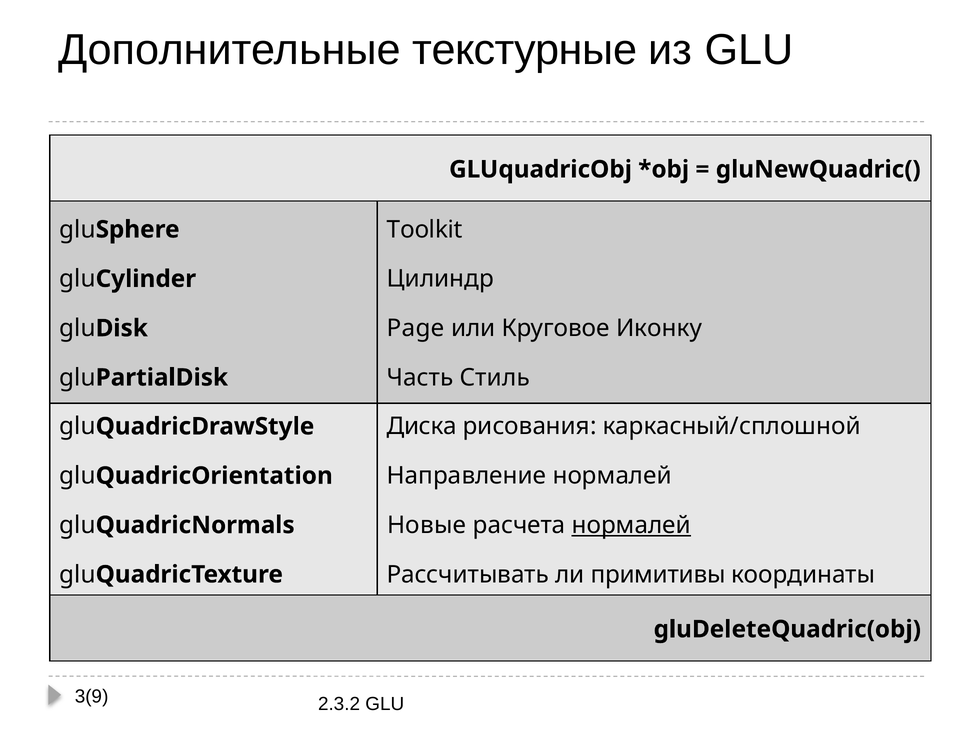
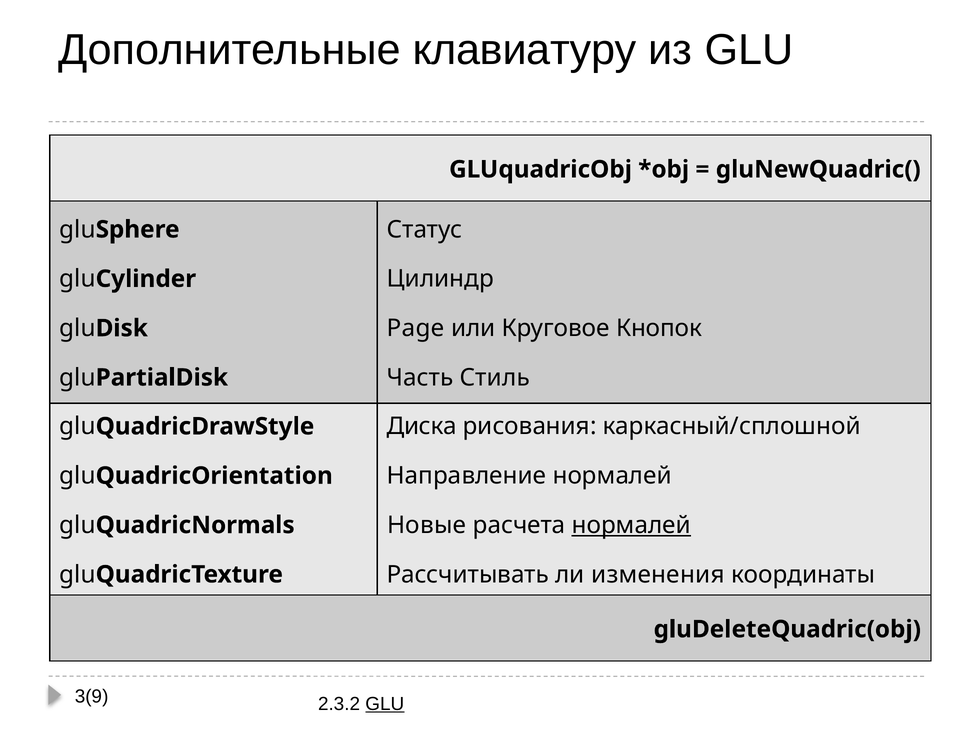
текстурные: текстурные -> клавиатуру
Toolkit: Toolkit -> Статус
Иконку: Иконку -> Кнопок
примитивы: примитивы -> изменения
GLU at (385, 704) underline: none -> present
